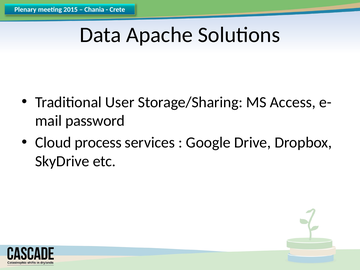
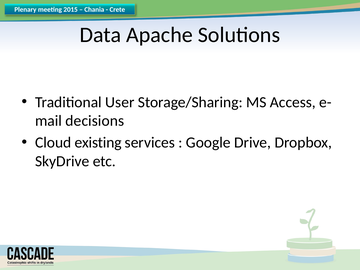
password: password -> decisions
process: process -> existing
